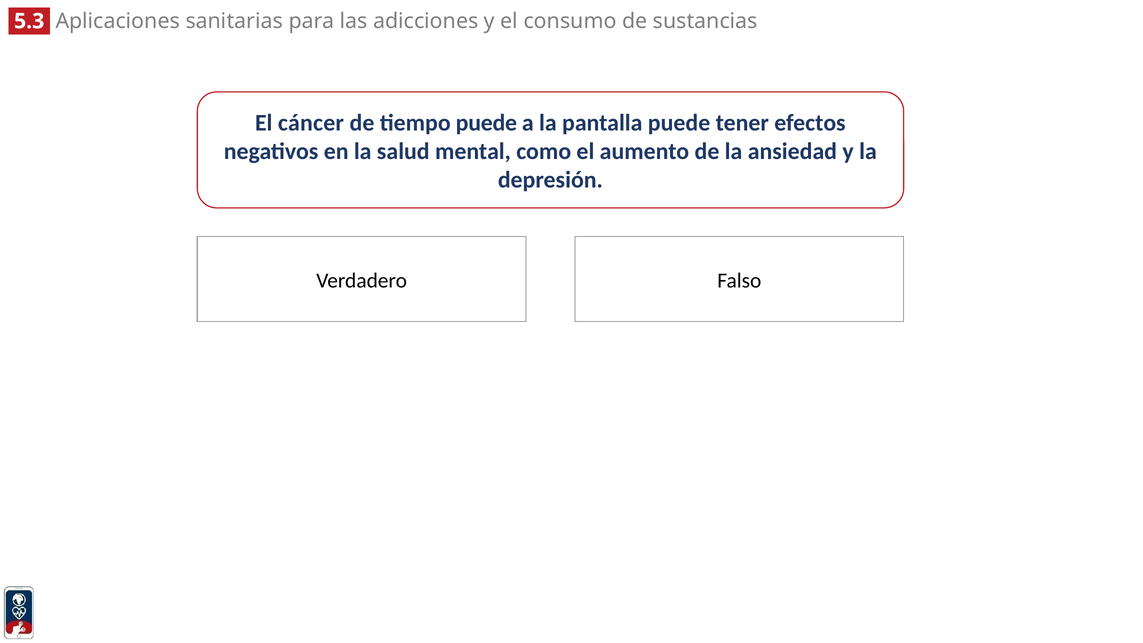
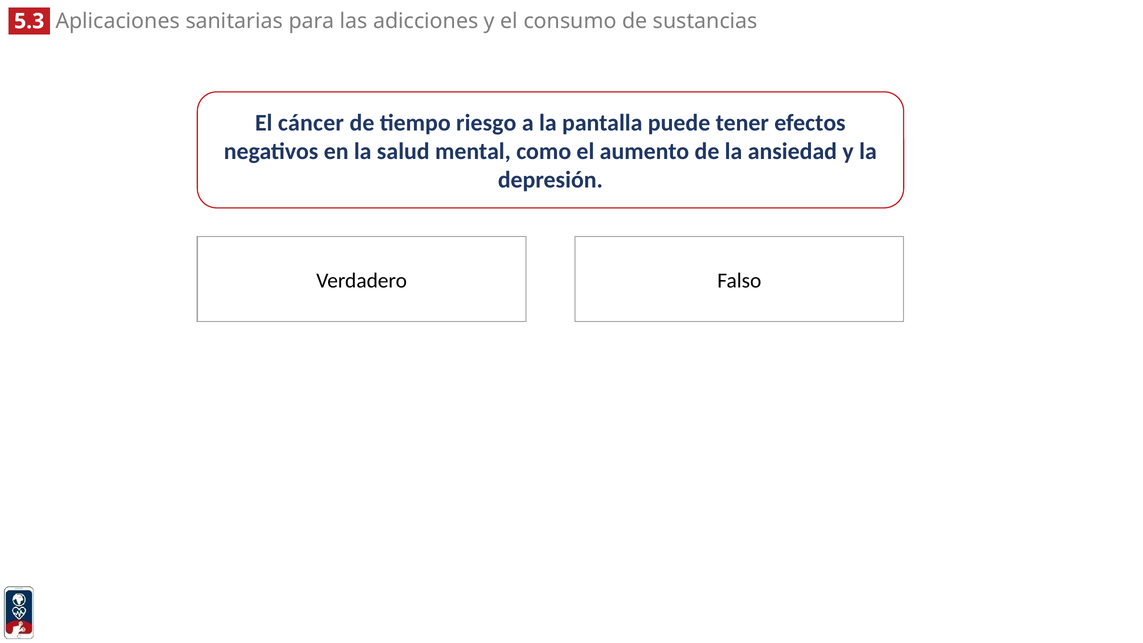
tiempo puede: puede -> riesgo
